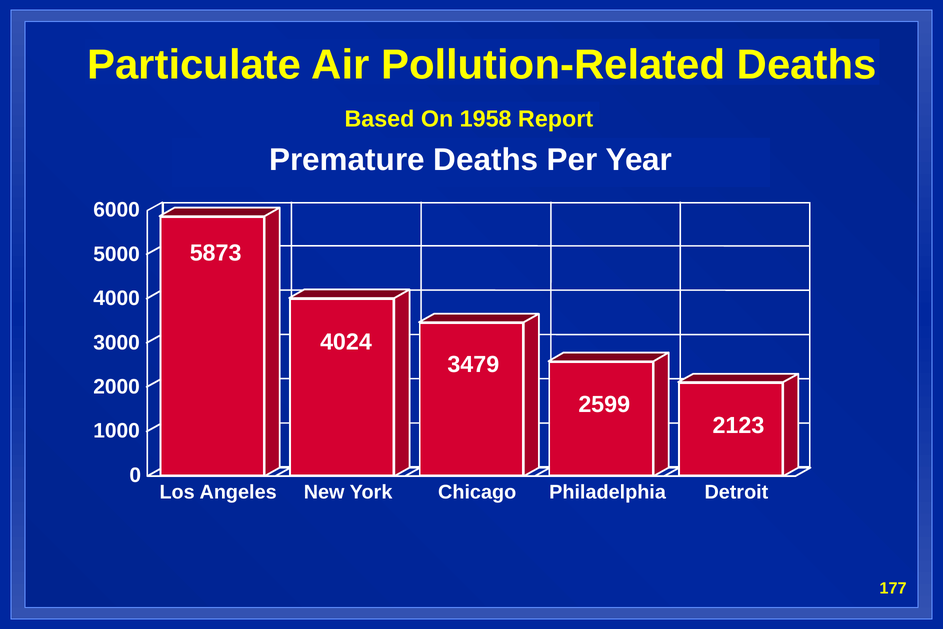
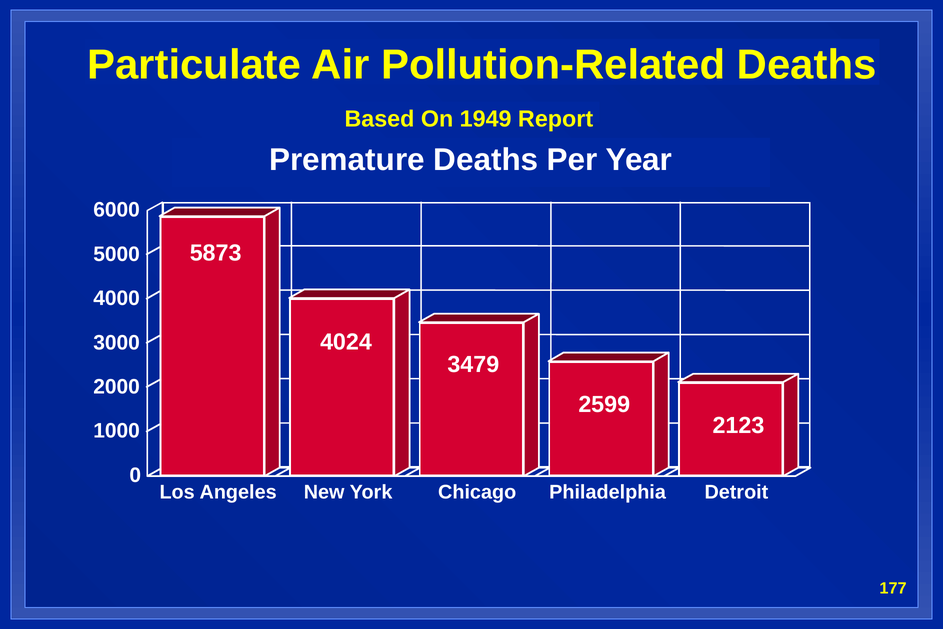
1958: 1958 -> 1949
